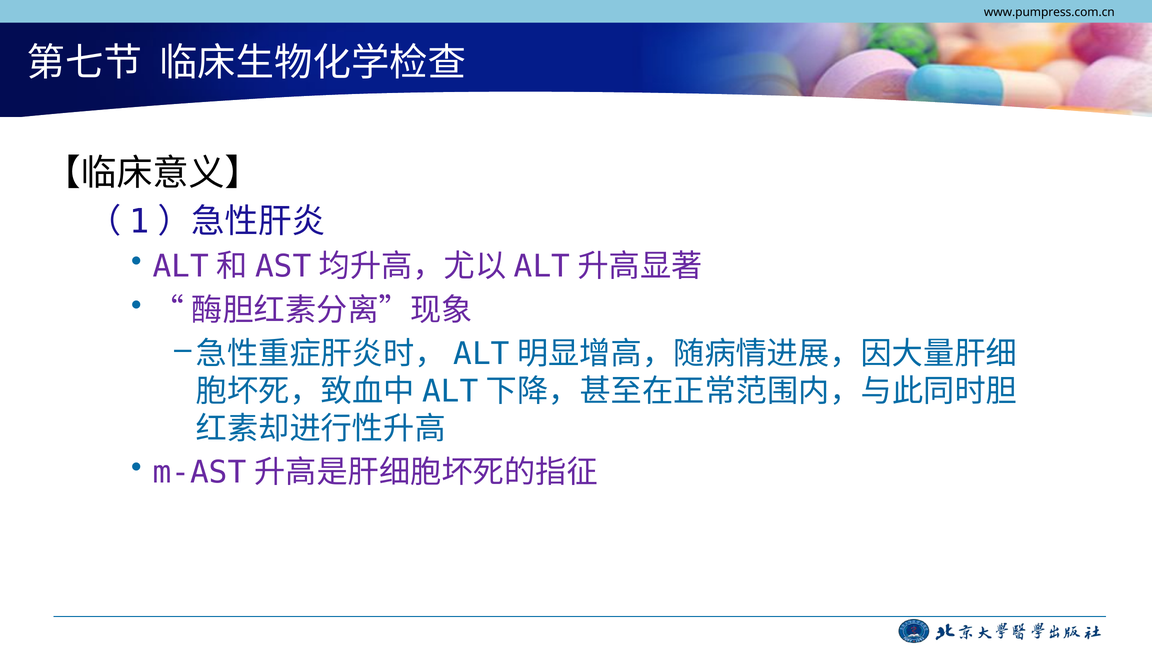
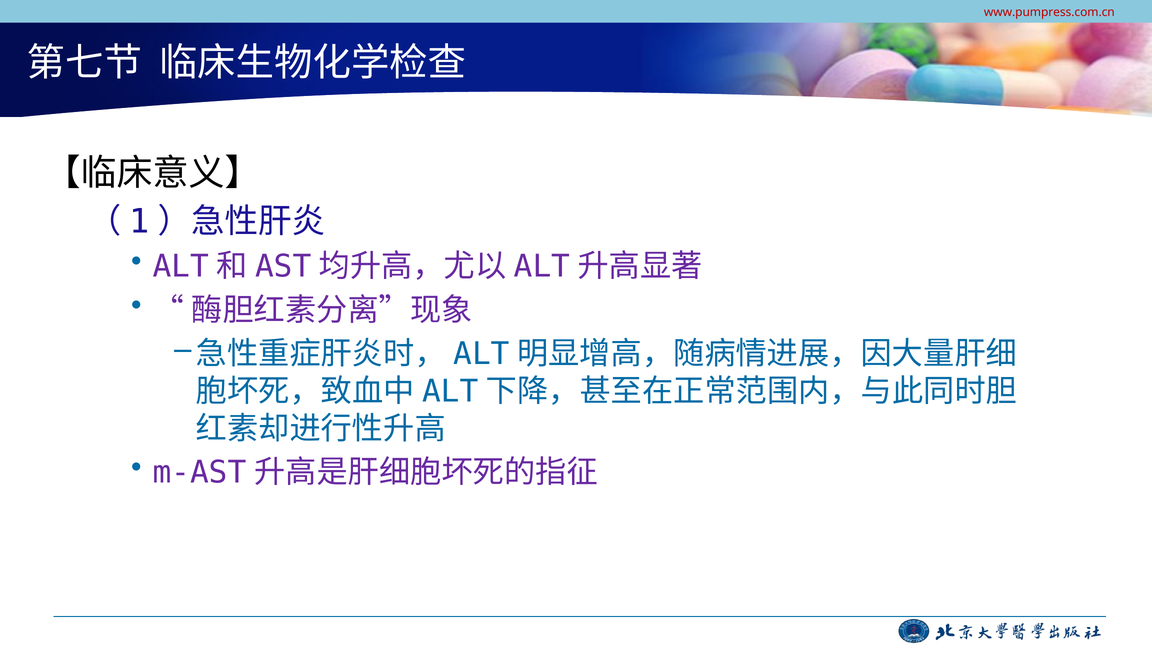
www.pumpress.com.cn colour: black -> red
